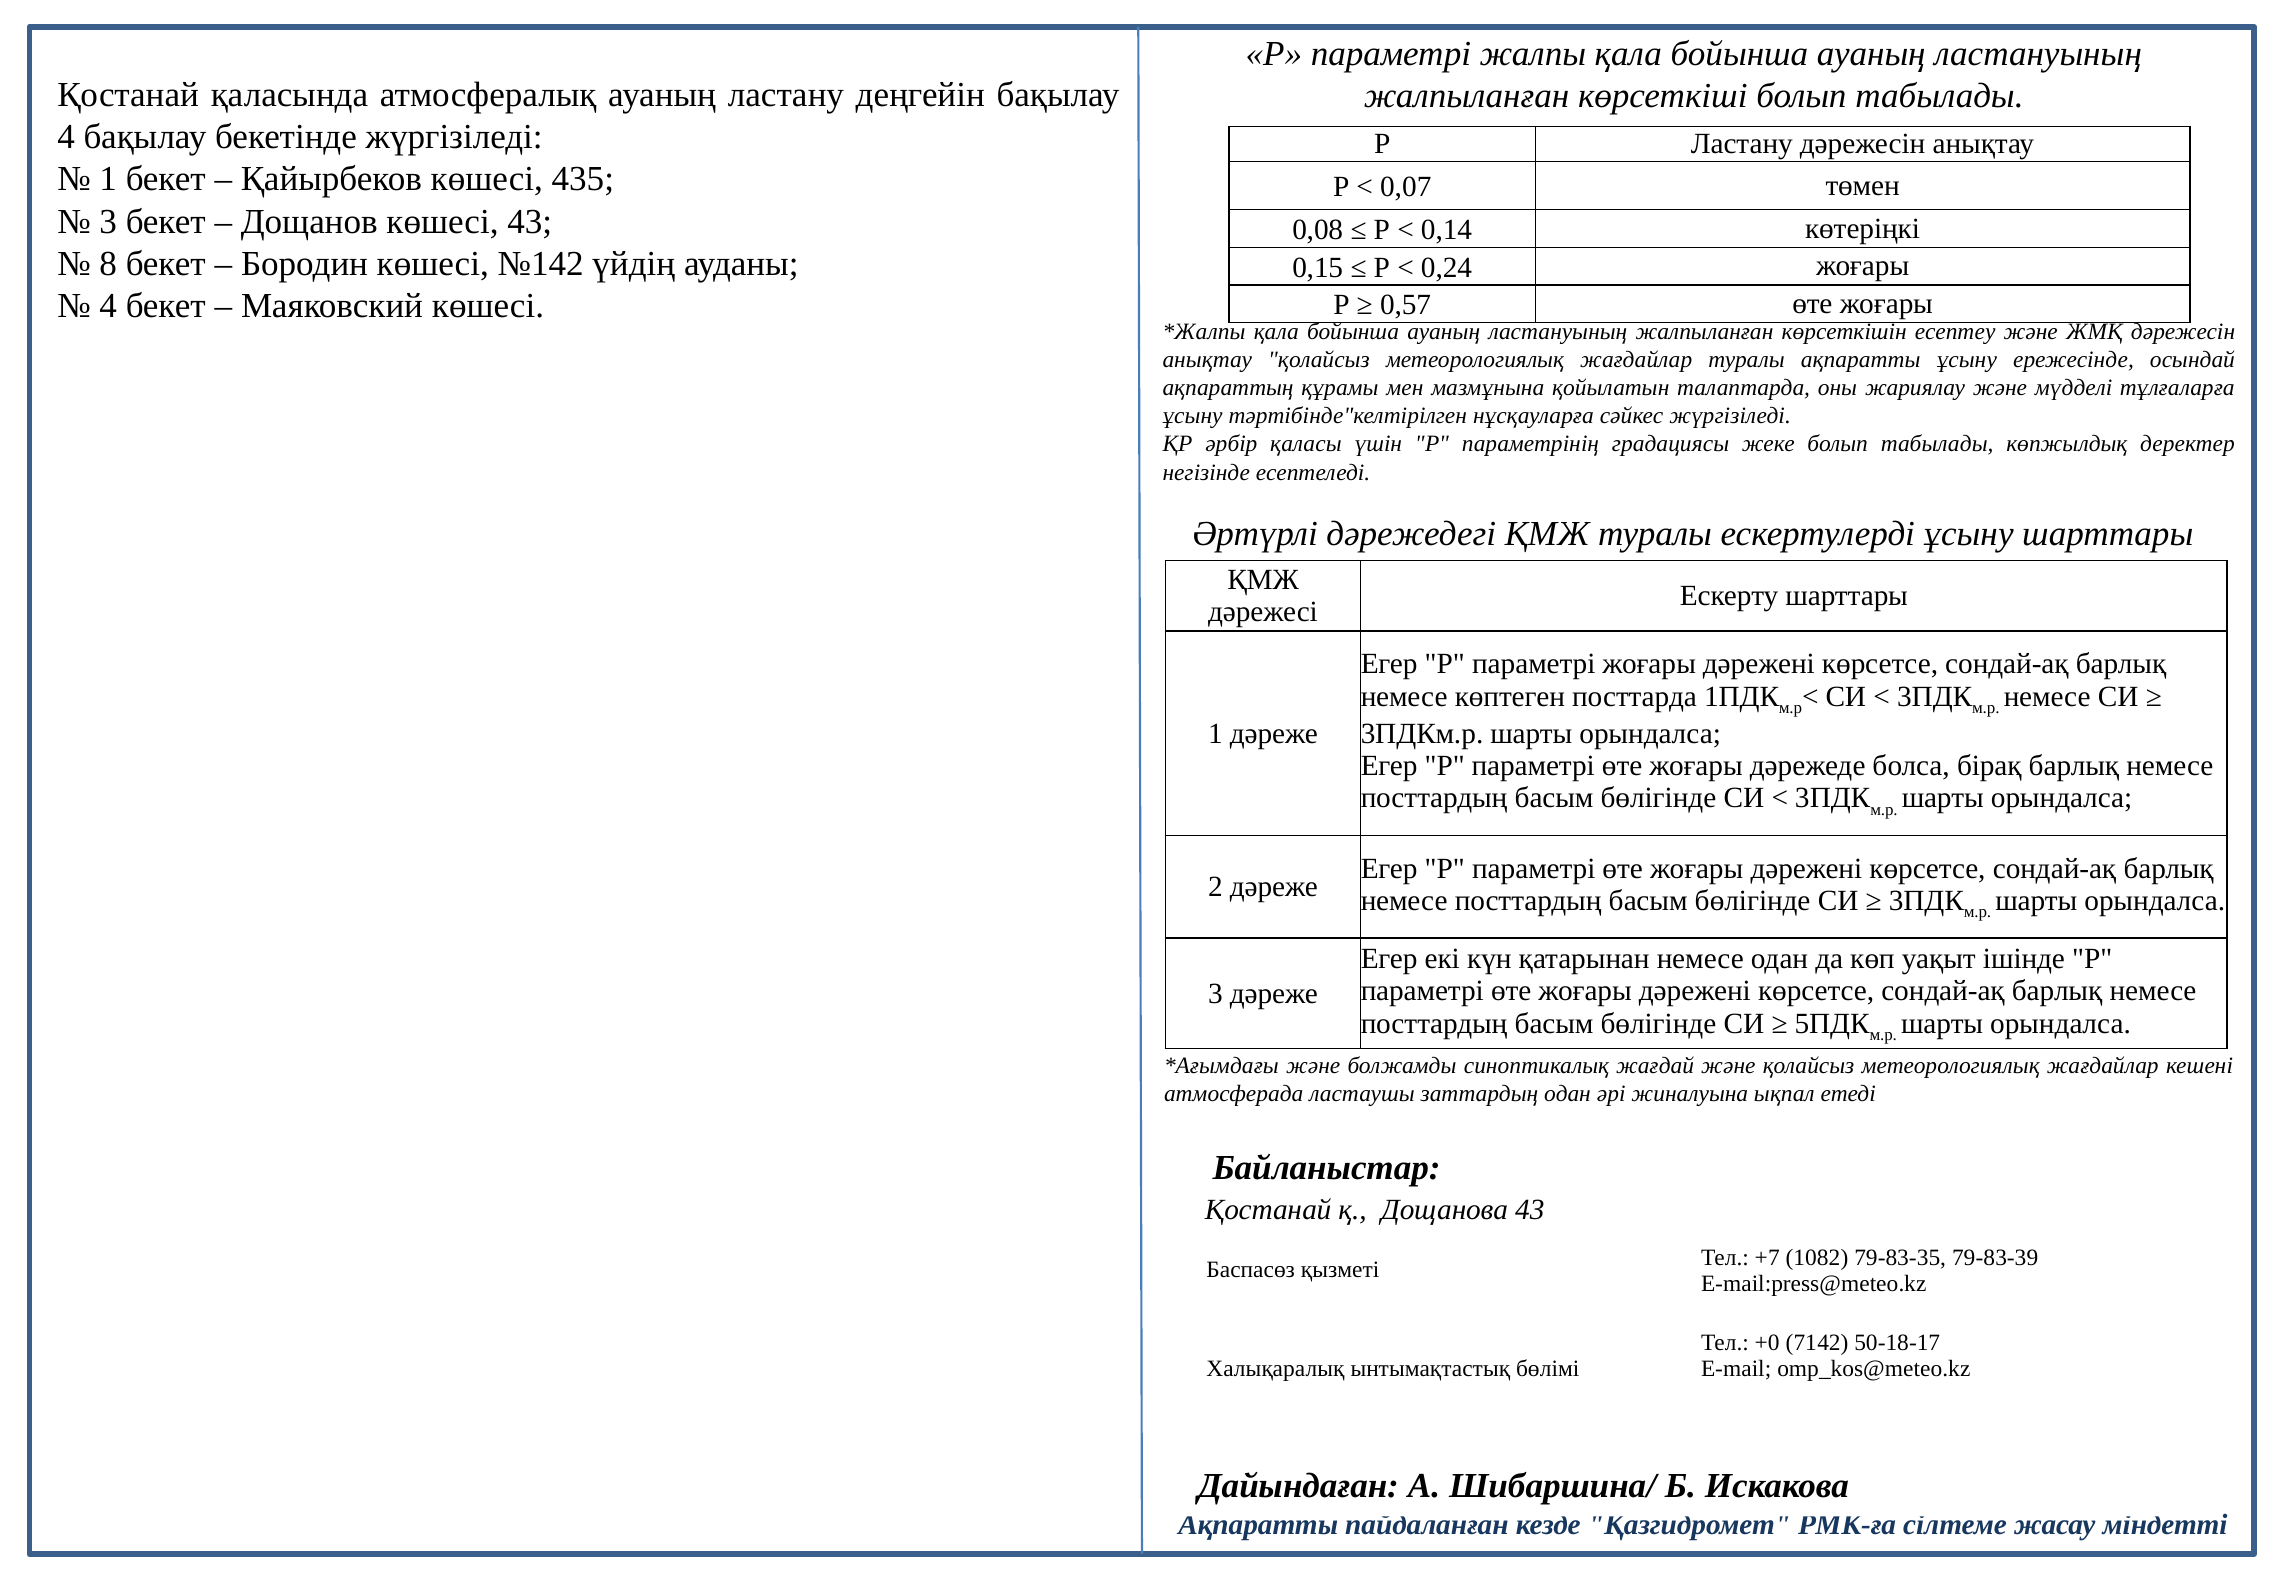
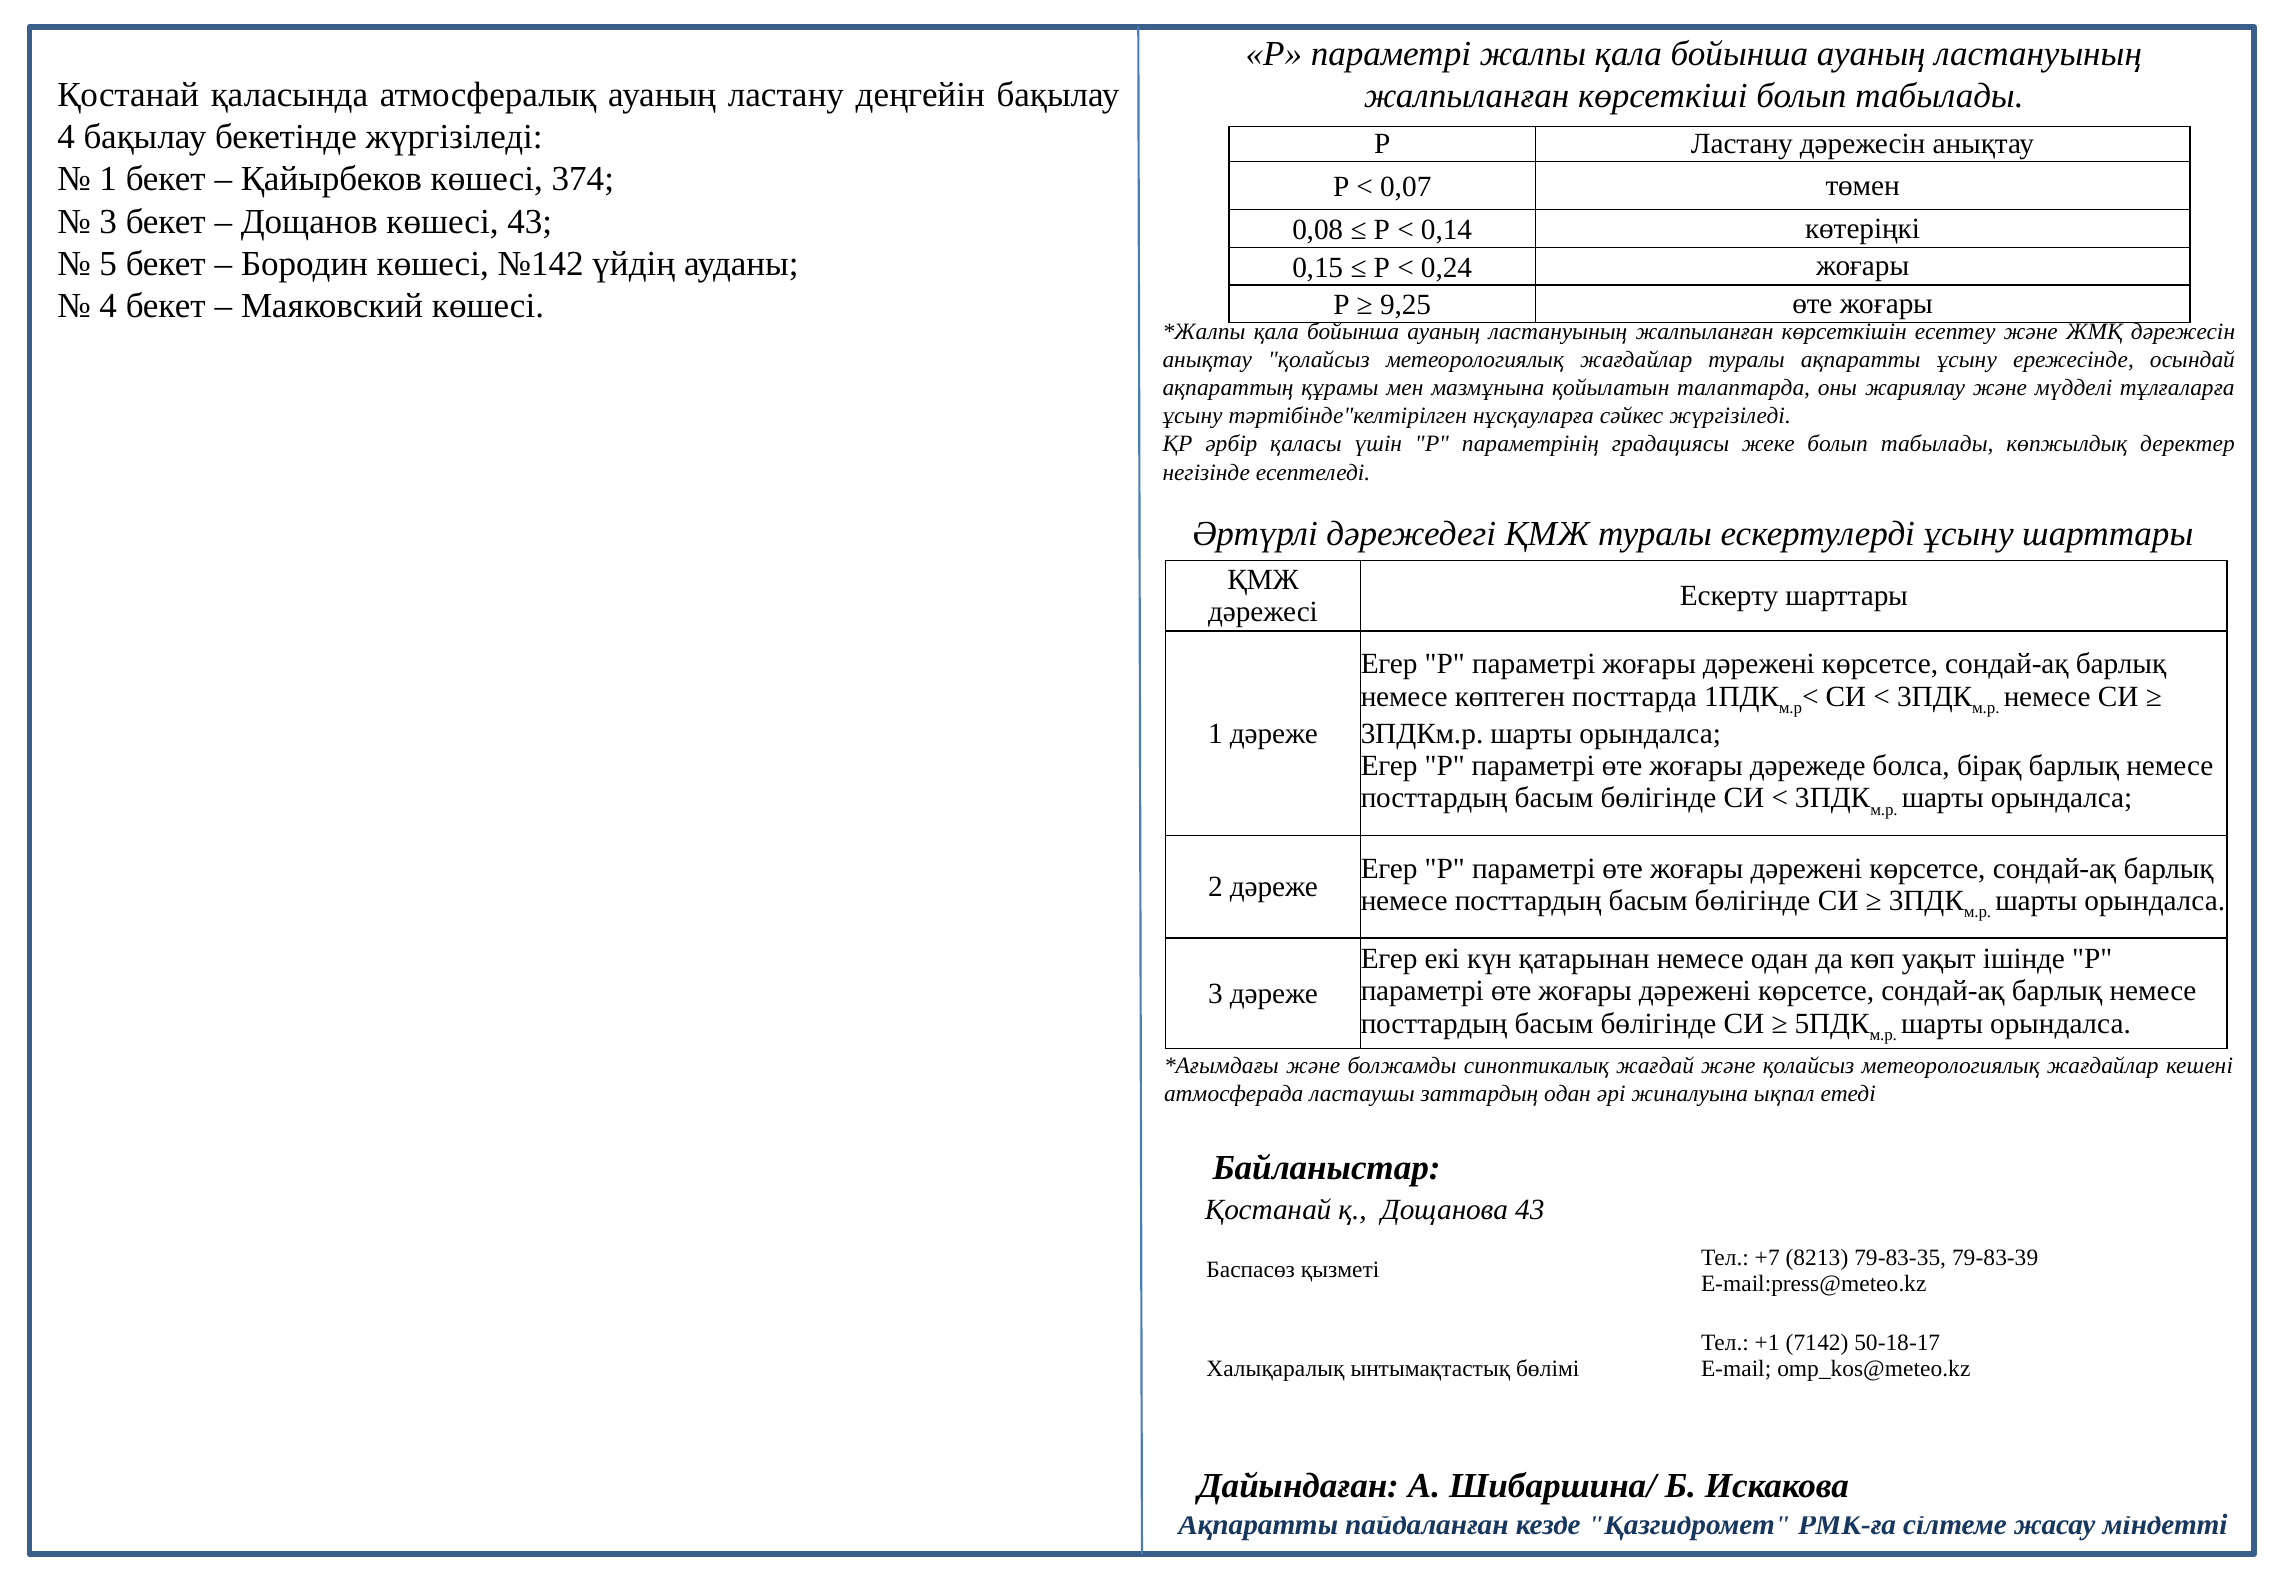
435: 435 -> 374
8: 8 -> 5
0,57: 0,57 -> 9,25
1082: 1082 -> 8213
+0: +0 -> +1
